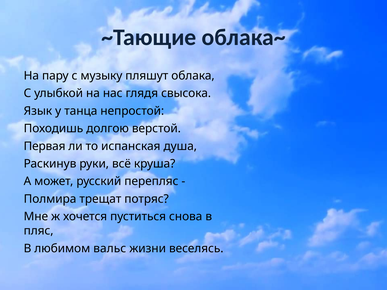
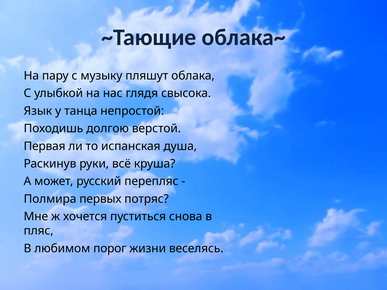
трещат: трещат -> первых
вальс: вальс -> порог
